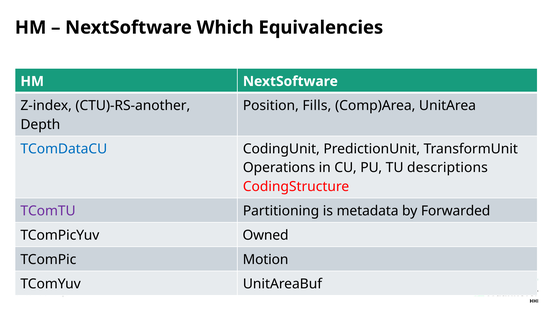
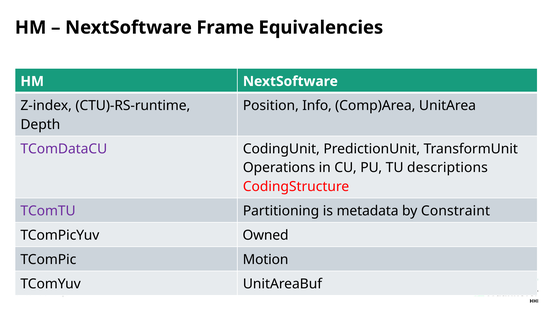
Which: Which -> Frame
CTU)-RS-another: CTU)-RS-another -> CTU)-RS-runtime
Fills: Fills -> Info
TComDataCU colour: blue -> purple
Forwarded: Forwarded -> Constraint
